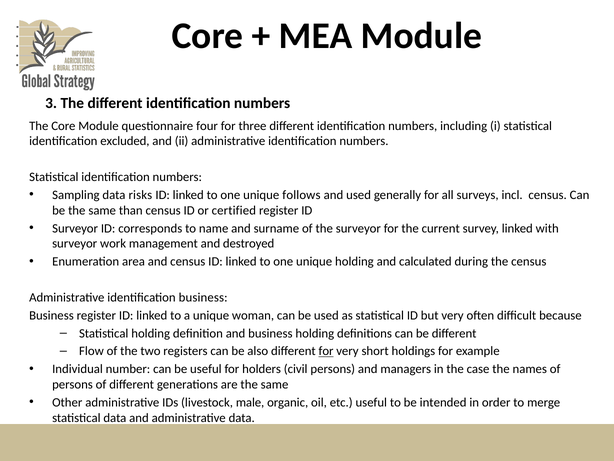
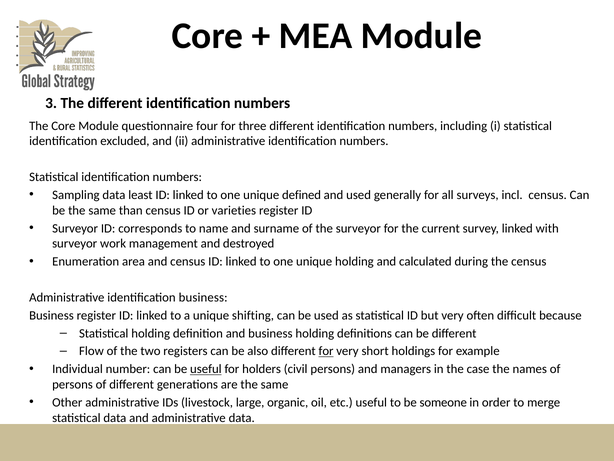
risks: risks -> least
follows: follows -> defined
certified: certified -> varieties
woman: woman -> shifting
useful at (206, 369) underline: none -> present
male: male -> large
intended: intended -> someone
